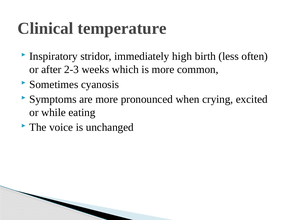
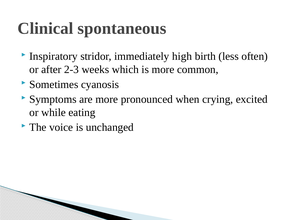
temperature: temperature -> spontaneous
